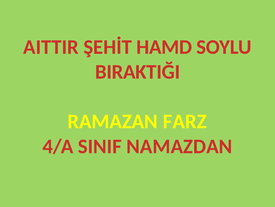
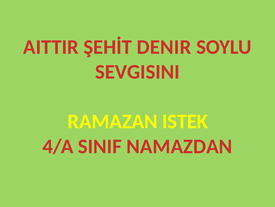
HAMD: HAMD -> DENIR
BIRAKTIĞI: BIRAKTIĞI -> SEVGISINI
FARZ: FARZ -> ISTEK
